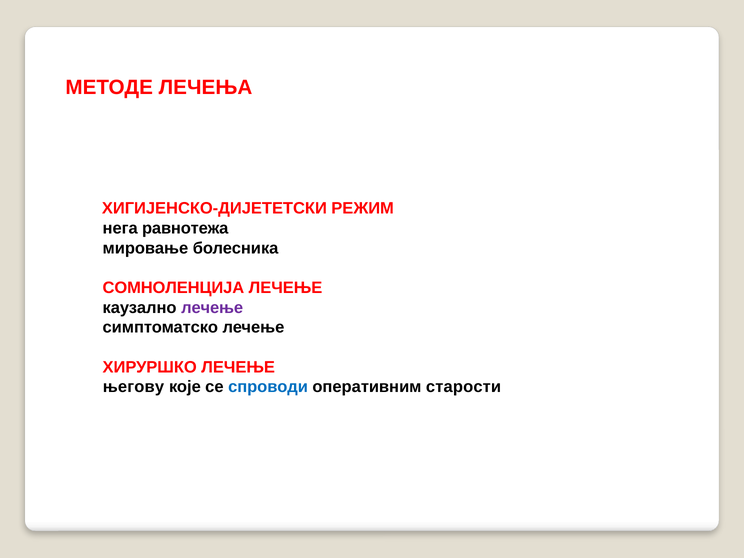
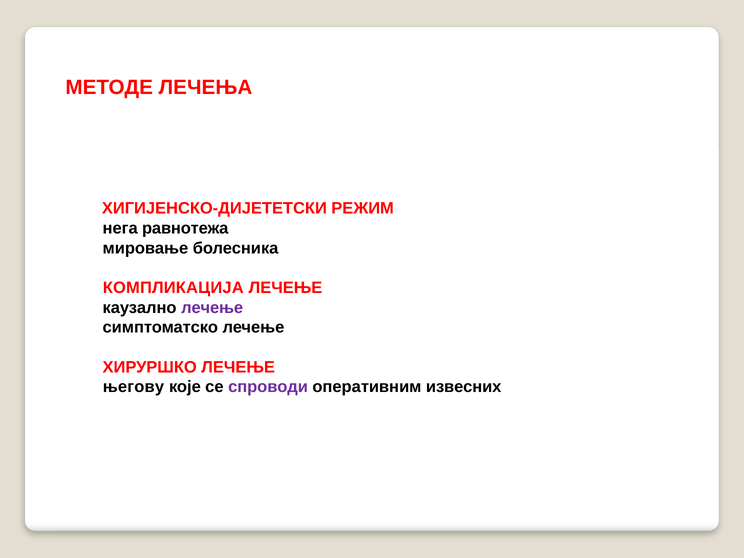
СОМНОЛЕНЦИЈА: СОМНОЛЕНЦИЈА -> КОМПЛИКАЦИЈА
спроводи colour: blue -> purple
старости: старости -> извесних
